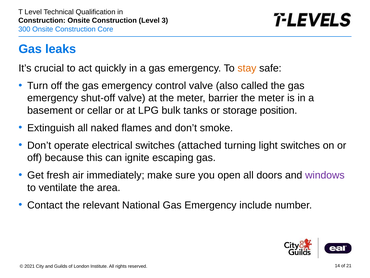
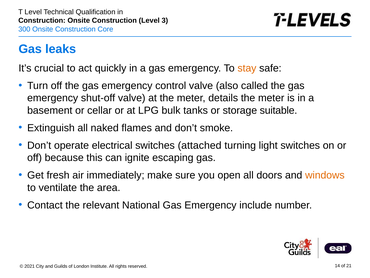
barrier: barrier -> details
position: position -> suitable
windows colour: purple -> orange
